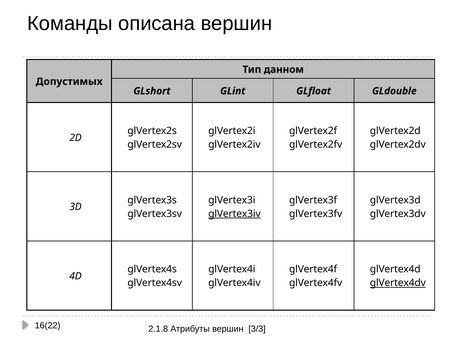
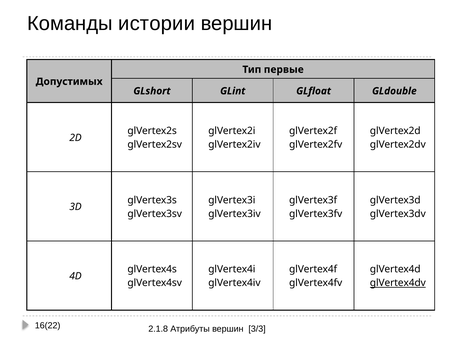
описана: описана -> истории
данном: данном -> первые
glVertex3iv underline: present -> none
